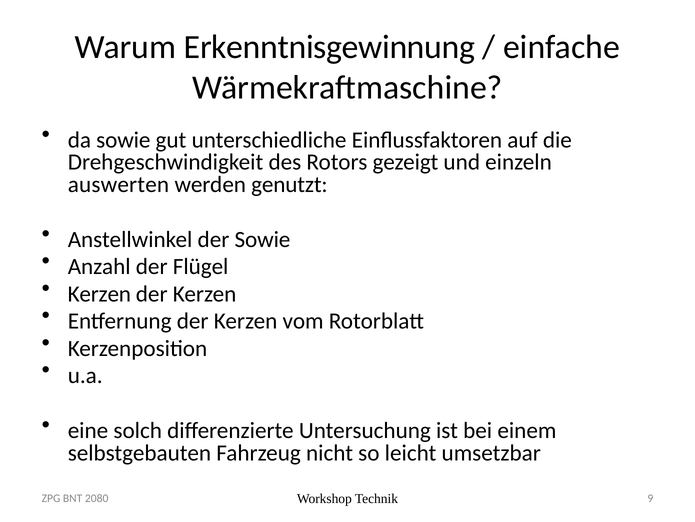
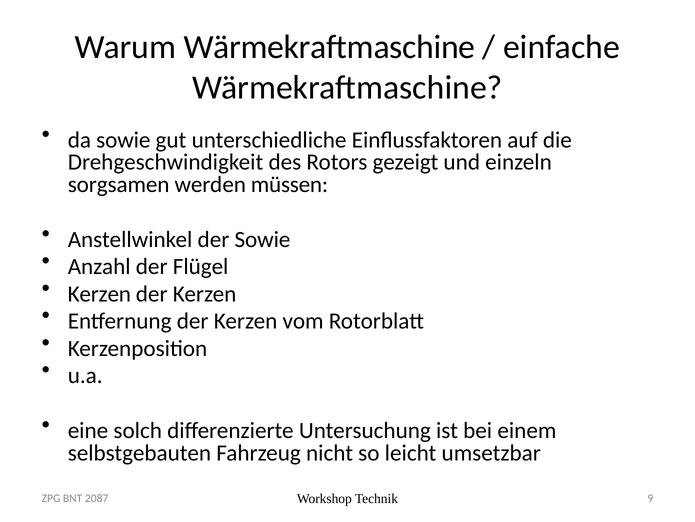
Warum Erkenntnisgewinnung: Erkenntnisgewinnung -> Wärmekraftmaschine
auswerten: auswerten -> sorgsamen
genutzt: genutzt -> müssen
2080: 2080 -> 2087
